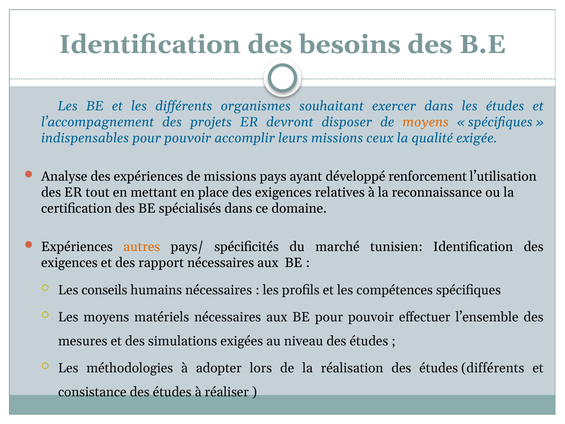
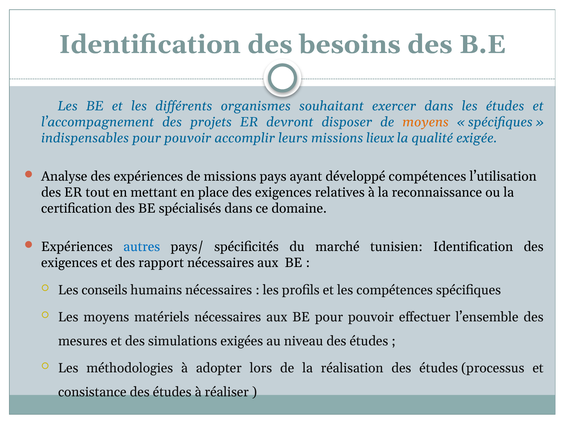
ceux: ceux -> lieux
développé renforcement: renforcement -> compétences
autres colour: orange -> blue
études différents: différents -> processus
